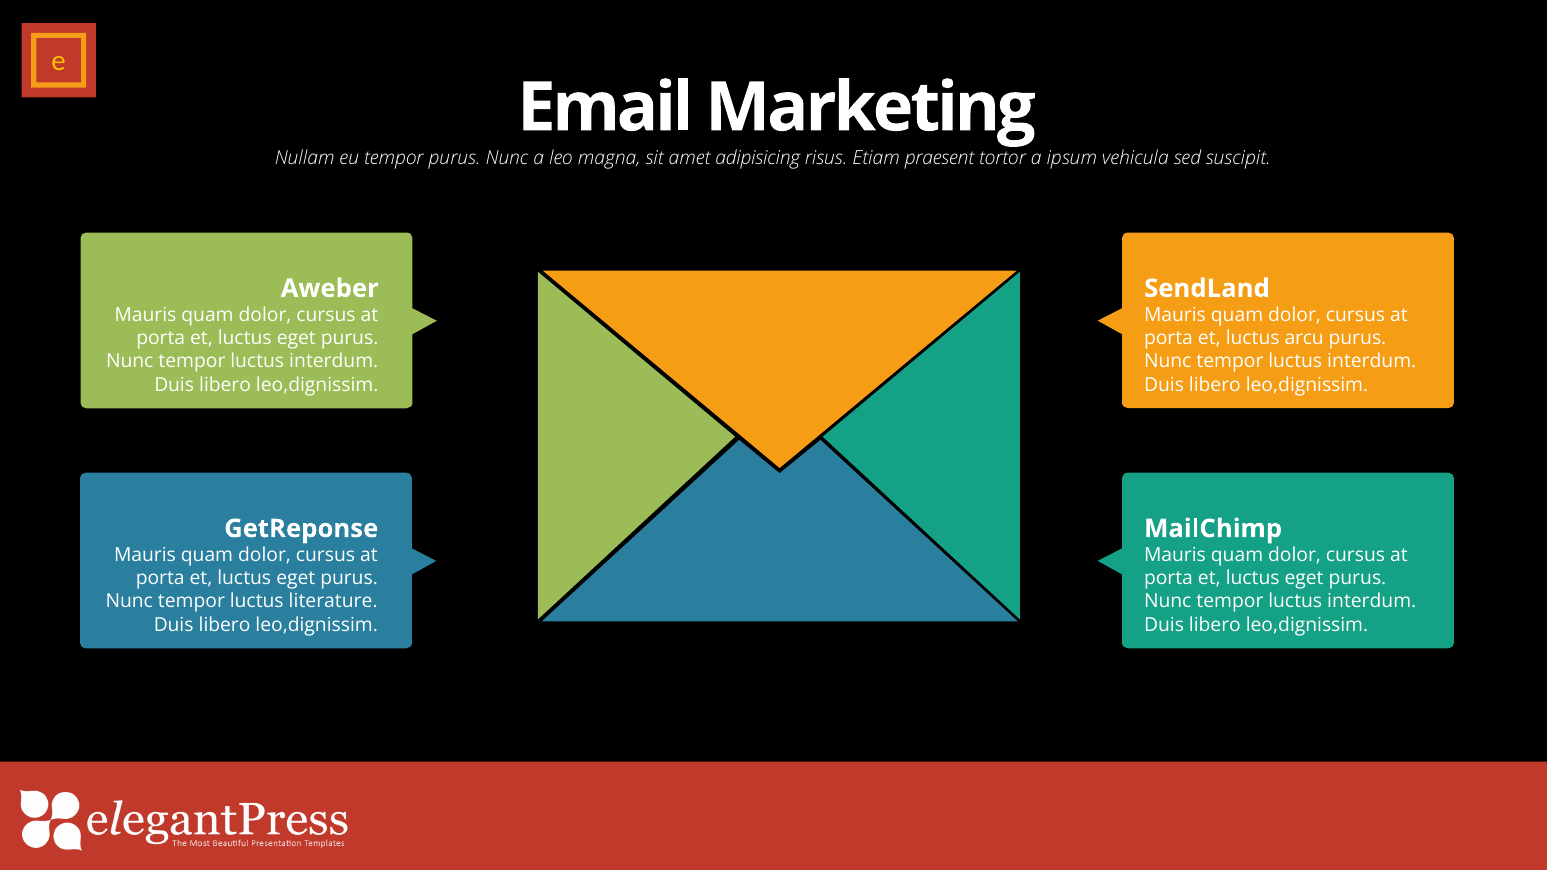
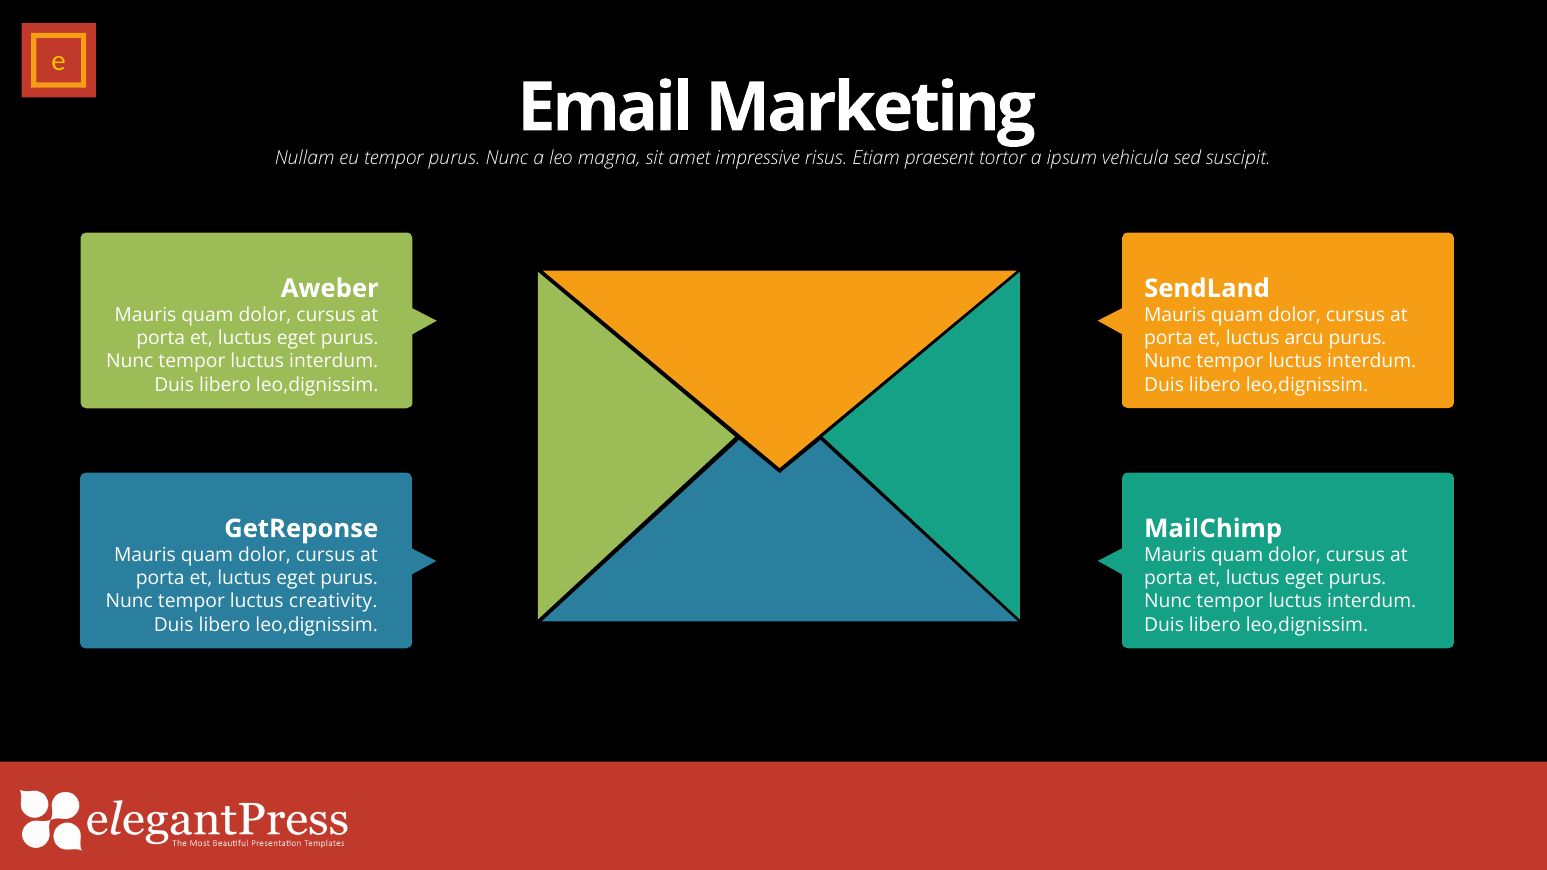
adipisicing: adipisicing -> impressive
literature: literature -> creativity
